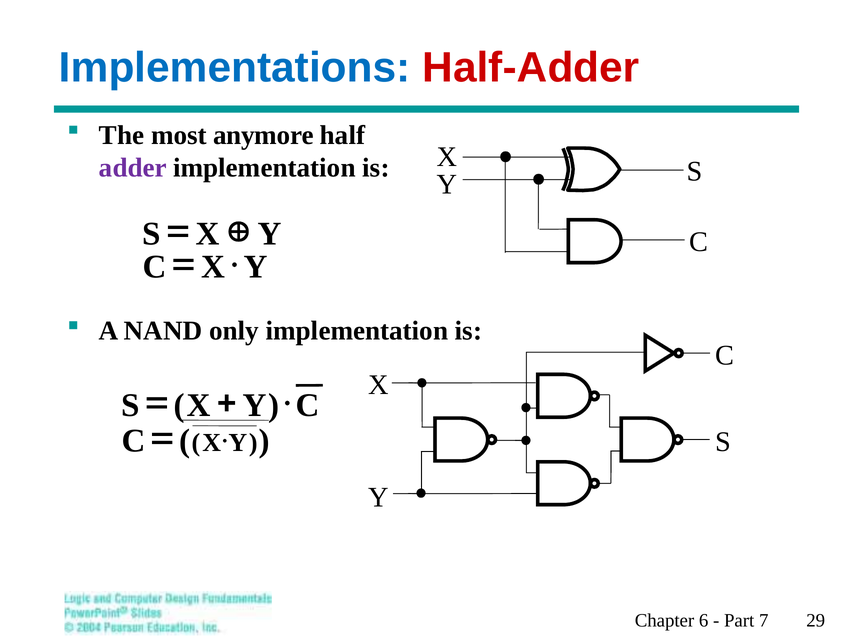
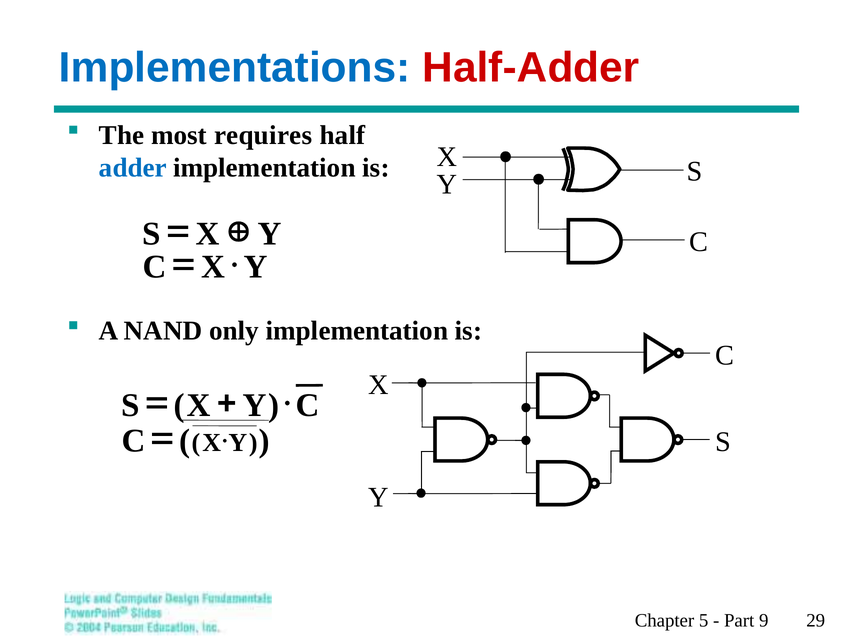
anymore: anymore -> requires
adder colour: purple -> blue
6: 6 -> 5
7: 7 -> 9
